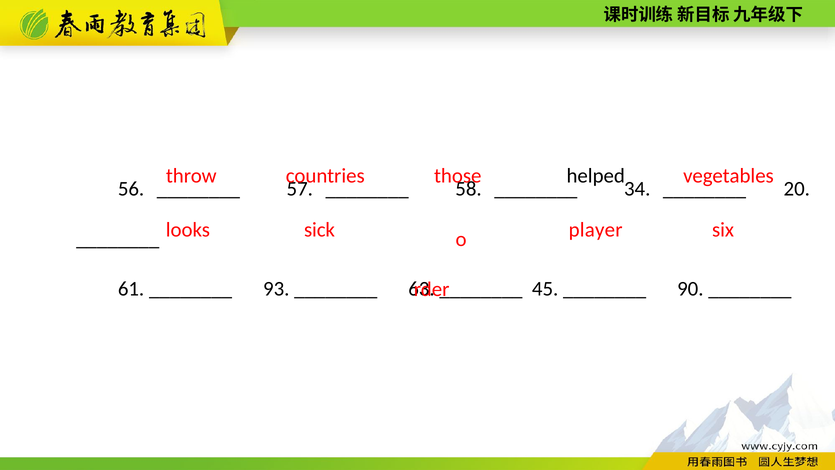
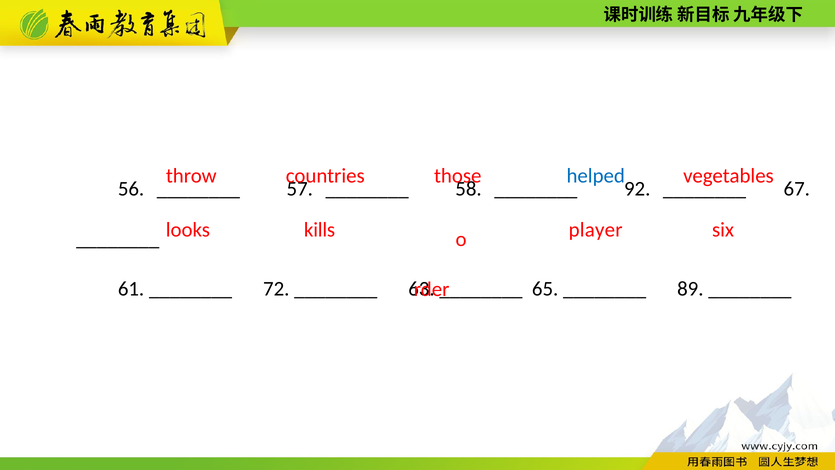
helped colour: black -> blue
34: 34 -> 92
20: 20 -> 67
sick: sick -> kills
93: 93 -> 72
45: 45 -> 65
90: 90 -> 89
